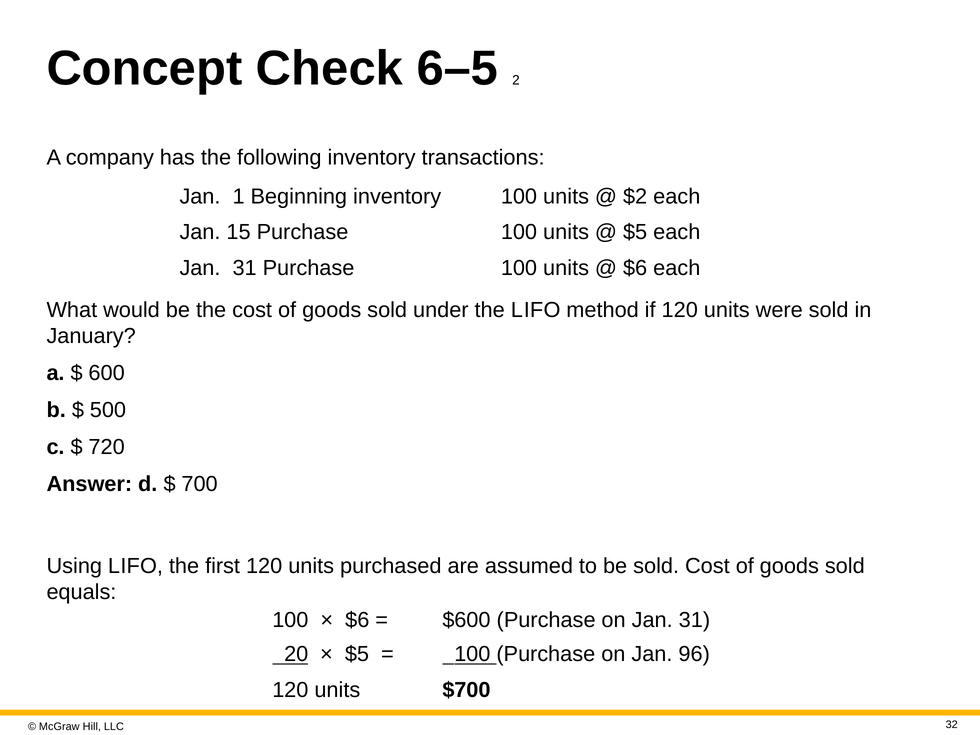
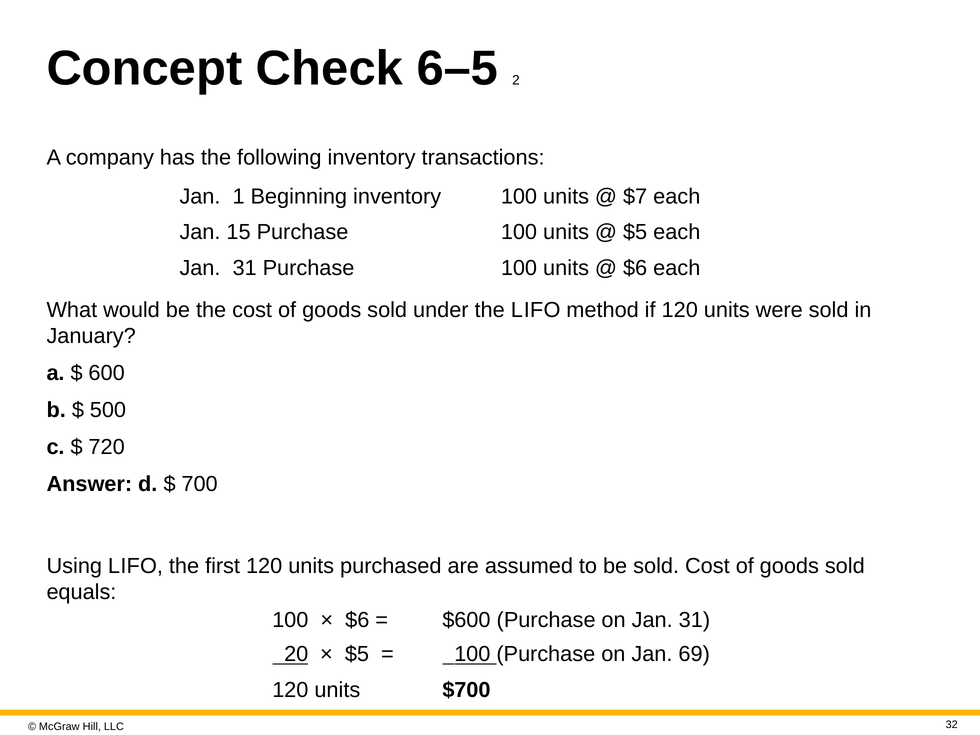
$2: $2 -> $7
96: 96 -> 69
